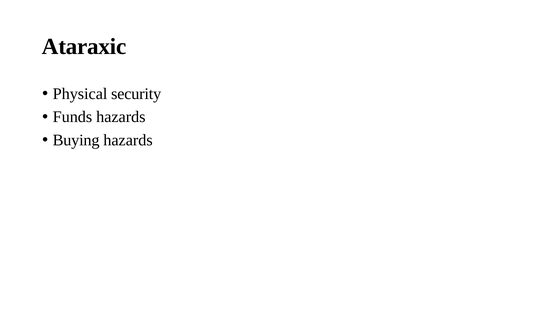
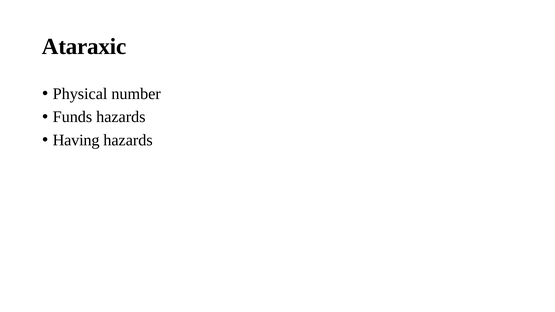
security: security -> number
Buying: Buying -> Having
